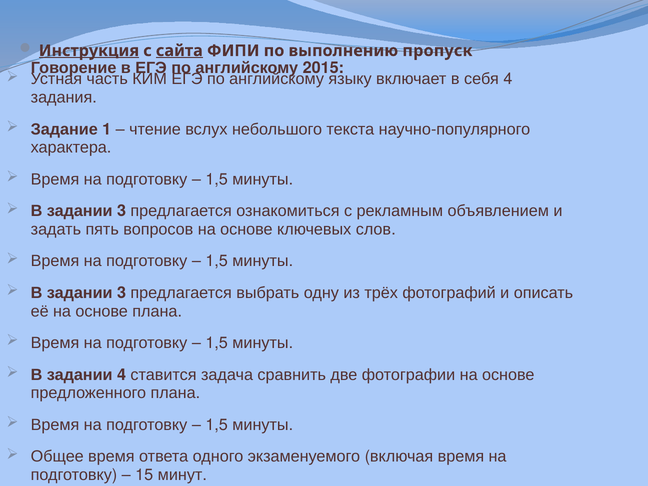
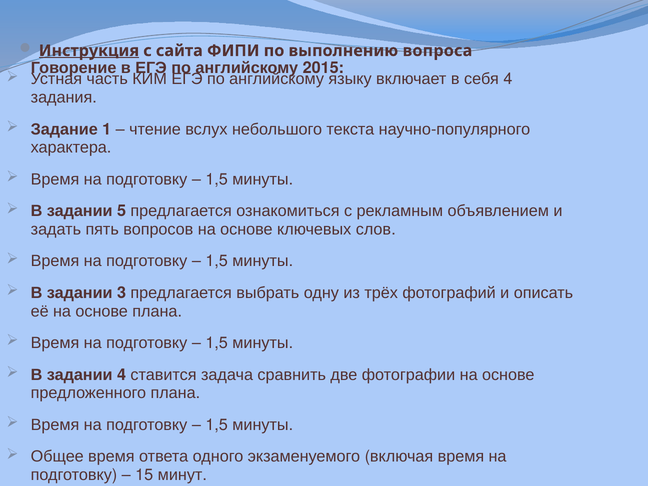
сайта underline: present -> none
пропуск: пропуск -> вопроса
3 at (122, 211): 3 -> 5
